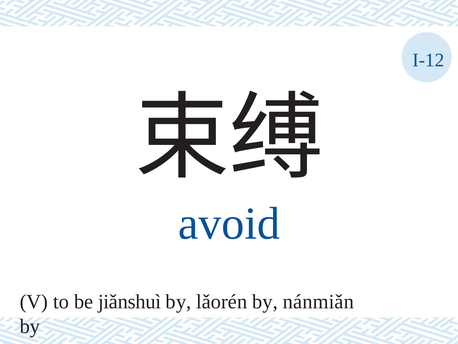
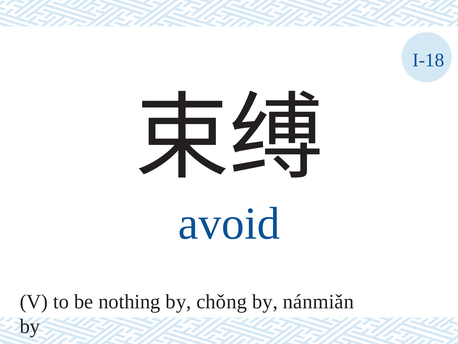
I-12: I-12 -> I-18
jiǎnshuì: jiǎnshuì -> nothing
lǎorén: lǎorén -> chǒng
